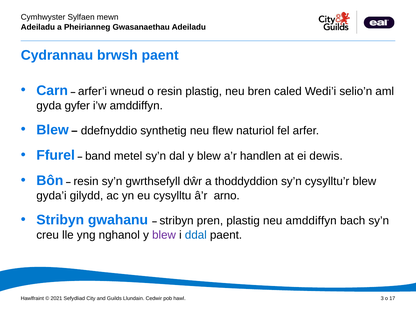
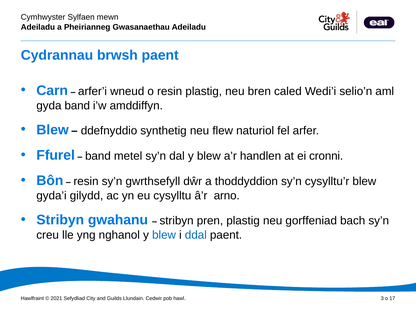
gyda gyfer: gyfer -> band
dewis: dewis -> cronni
neu amddiffyn: amddiffyn -> gorffeniad
blew at (164, 235) colour: purple -> blue
